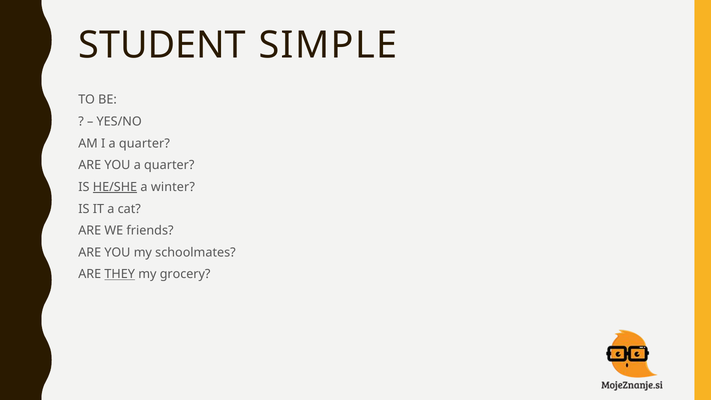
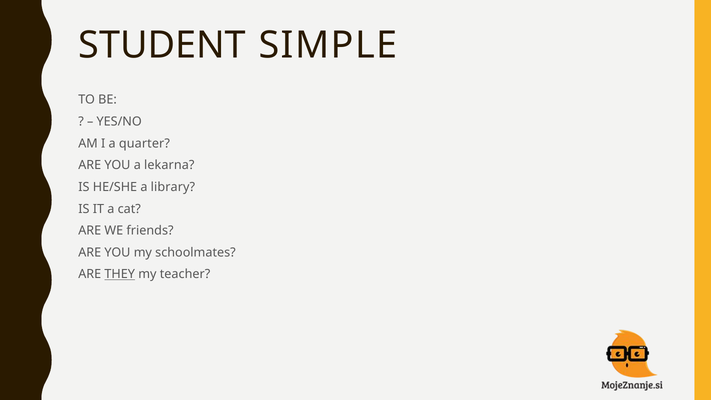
YOU a quarter: quarter -> lekarna
HE/SHE underline: present -> none
winter: winter -> library
grocery: grocery -> teacher
